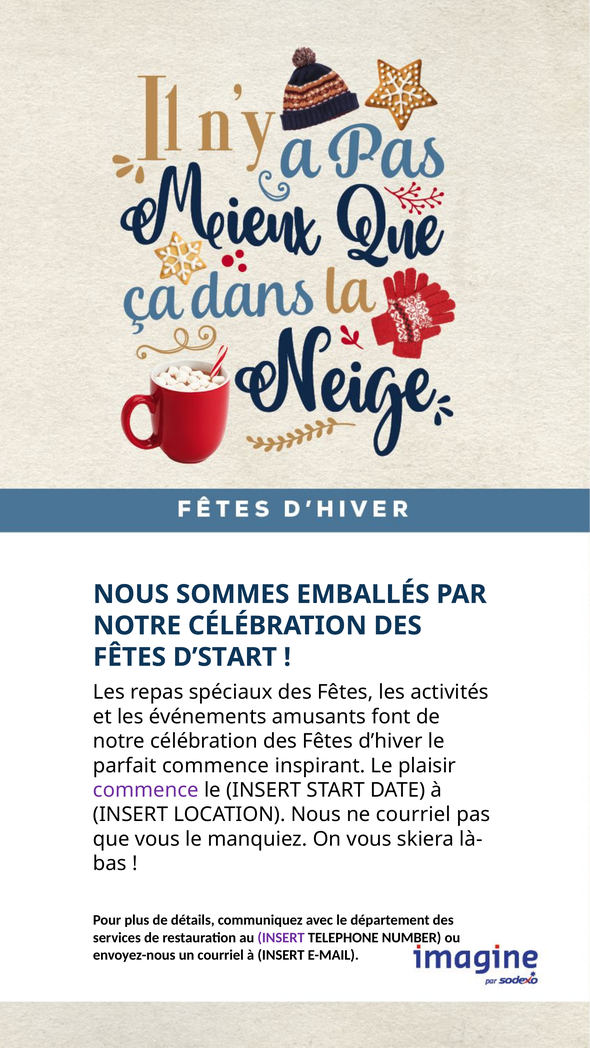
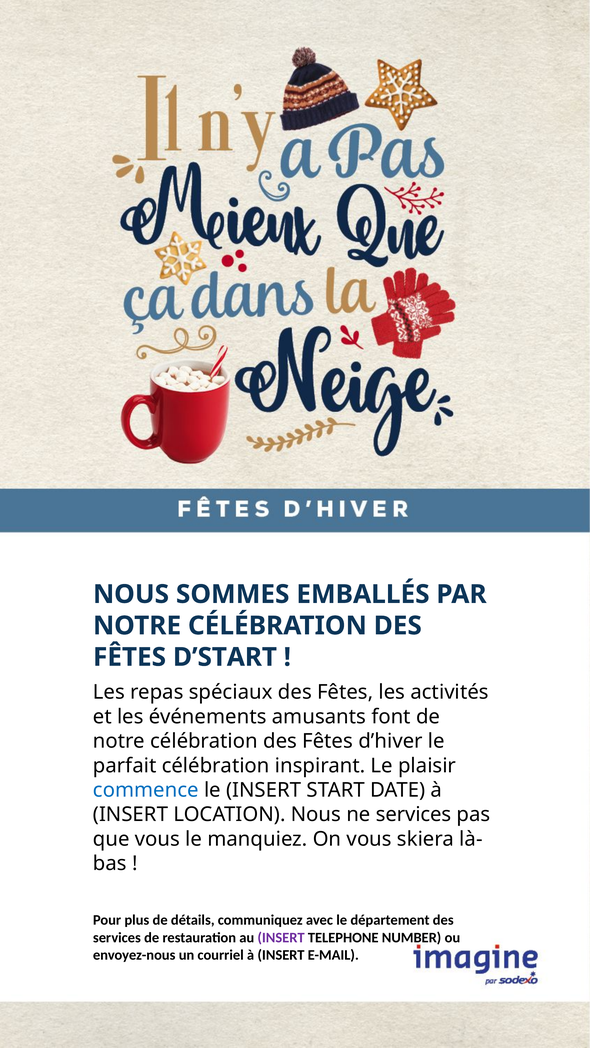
parfait commence: commence -> célébration
commence at (146, 790) colour: purple -> blue
ne courriel: courriel -> services
